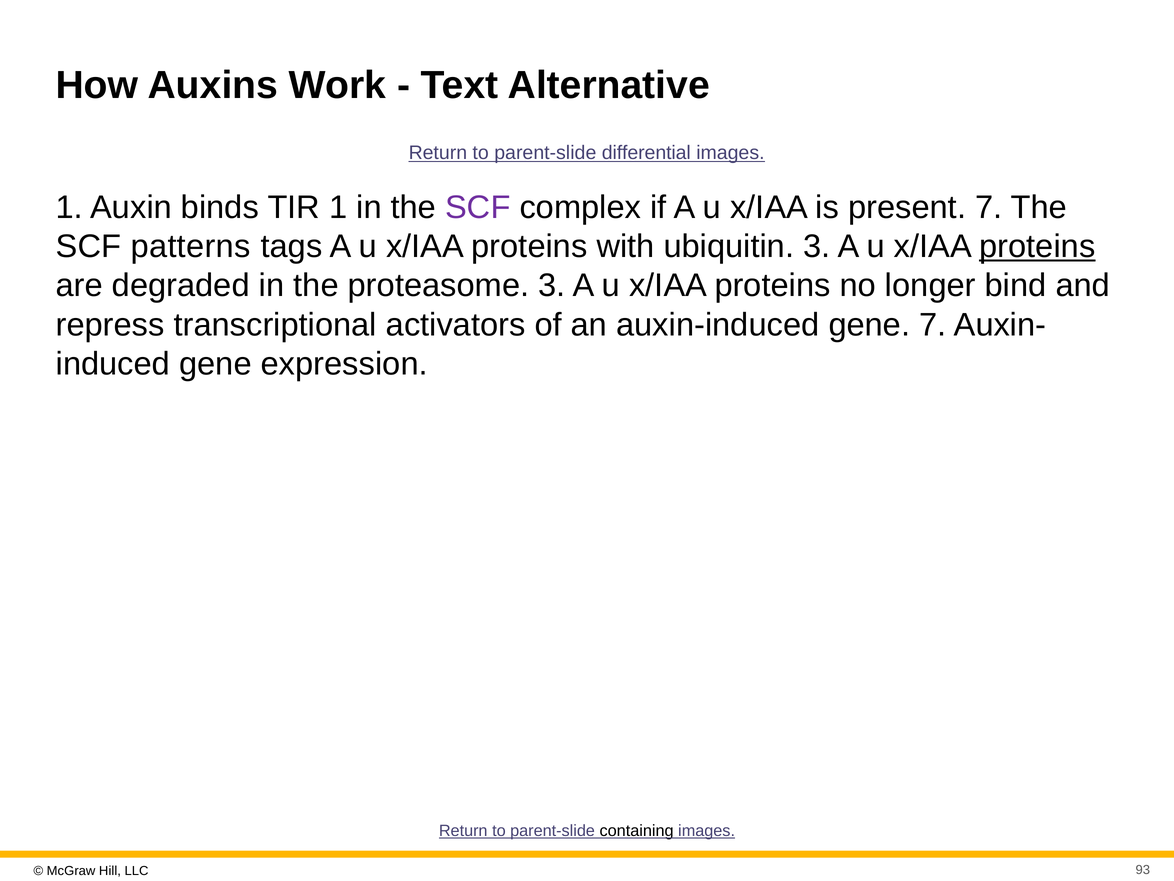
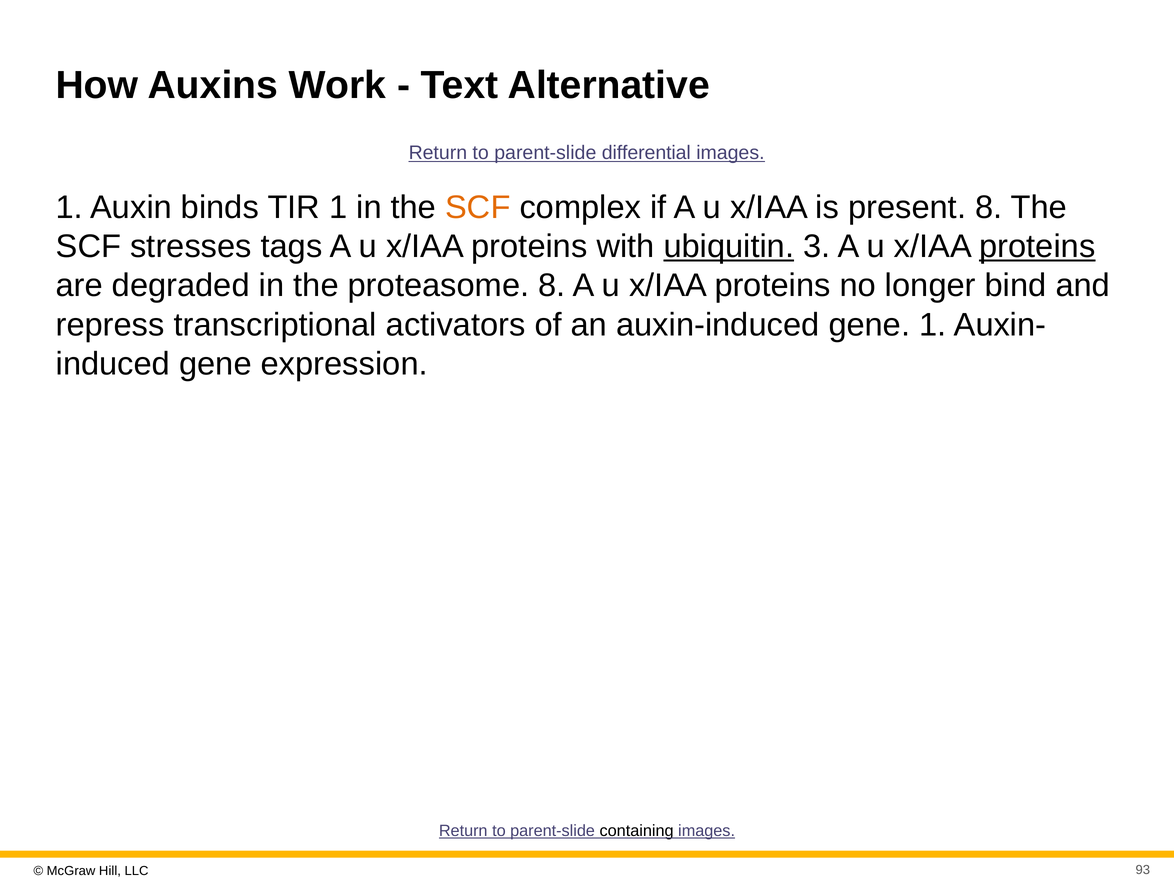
SCF at (478, 207) colour: purple -> orange
present 7: 7 -> 8
patterns: patterns -> stresses
ubiquitin underline: none -> present
proteasome 3: 3 -> 8
gene 7: 7 -> 1
